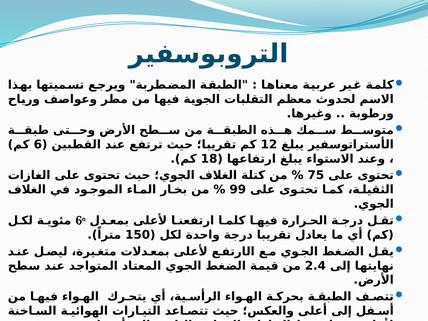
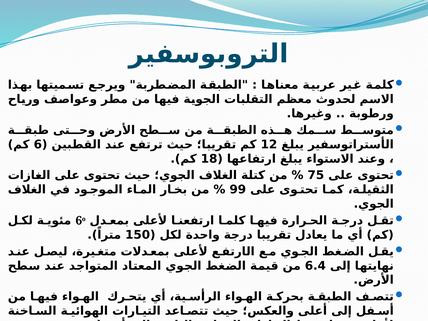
2.4: 2.4 -> 6.4
